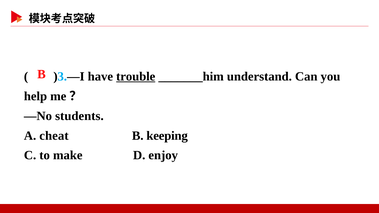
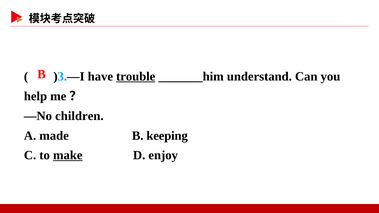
students: students -> children
cheat: cheat -> made
make underline: none -> present
